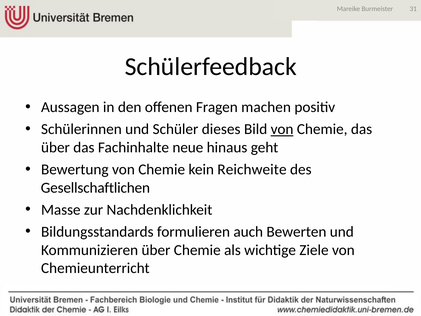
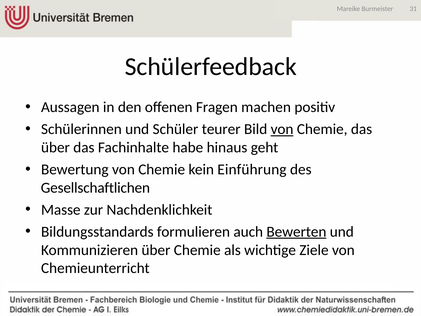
dieses: dieses -> teurer
neue: neue -> habe
Reichweite: Reichweite -> Einführung
Bewerten underline: none -> present
